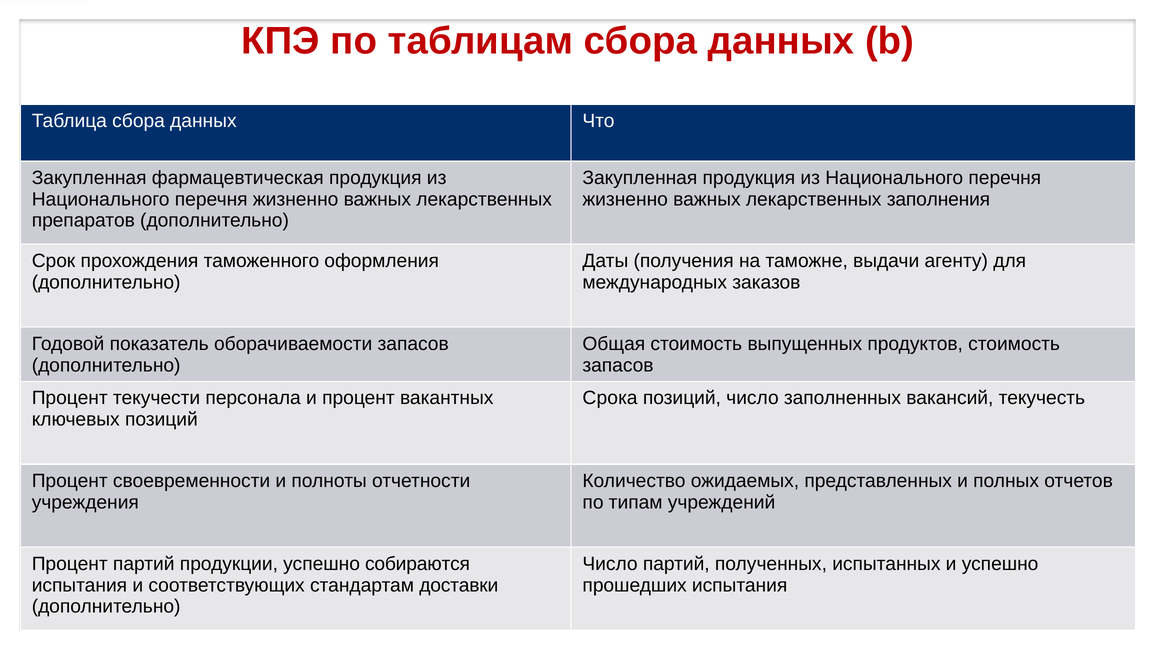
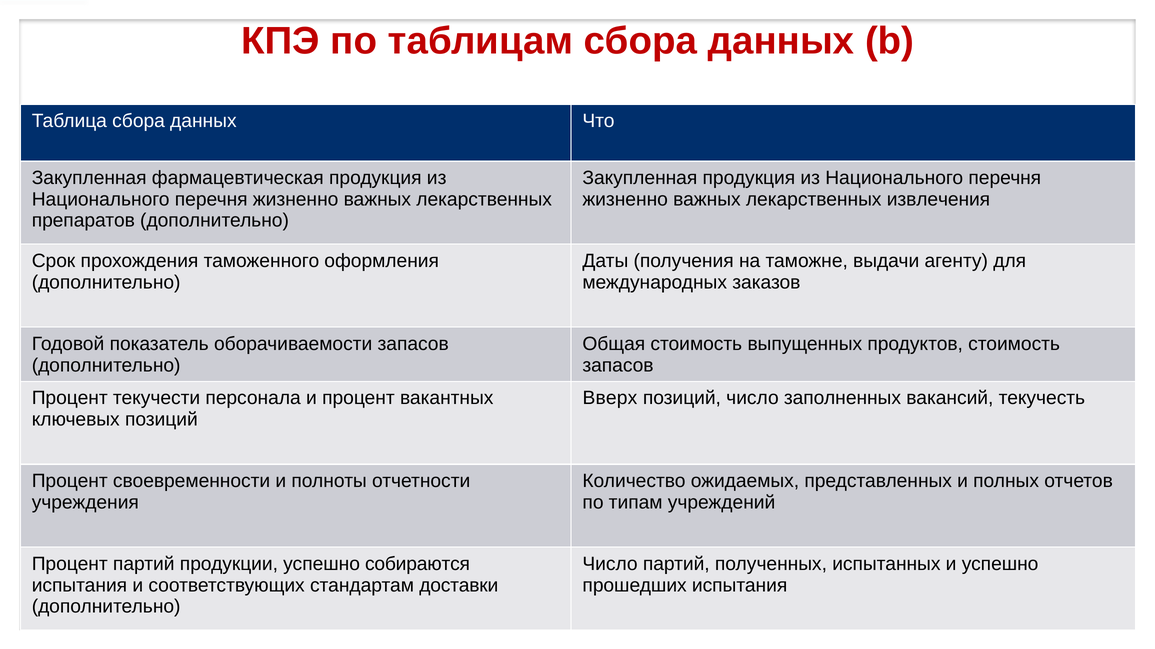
заполнения: заполнения -> извлечения
Срока: Срока -> Вверх
